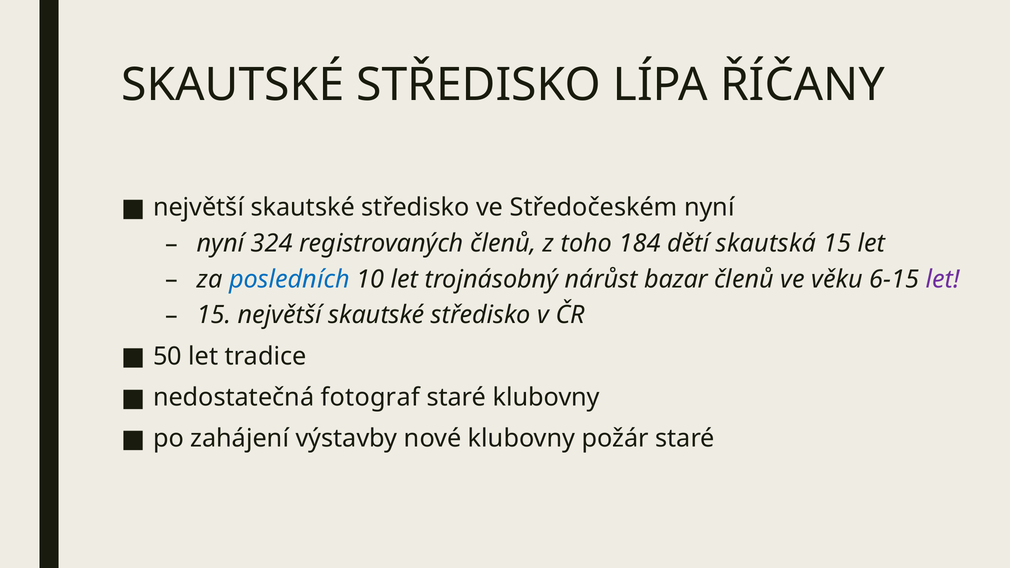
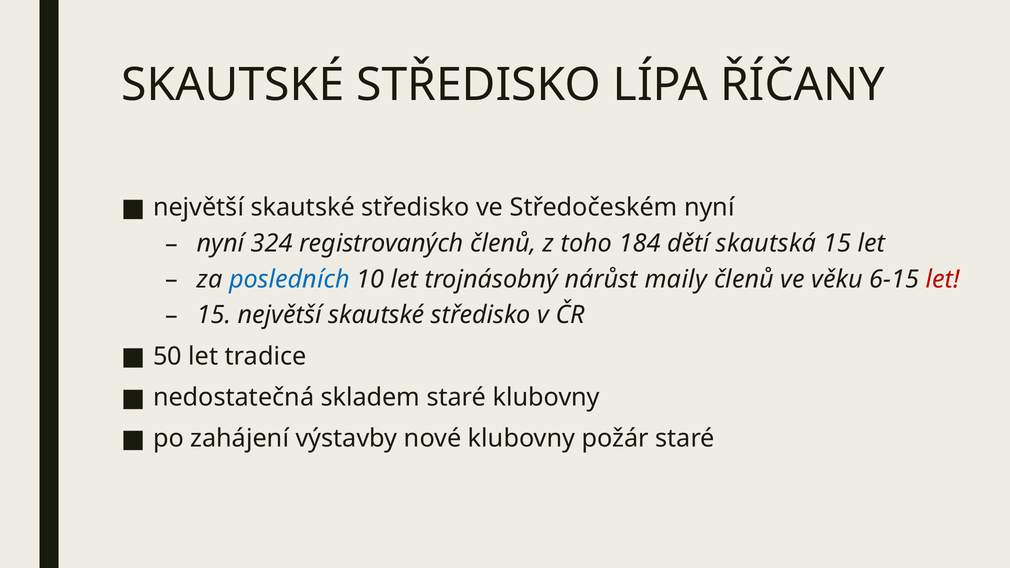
bazar: bazar -> maily
let at (943, 279) colour: purple -> red
fotograf: fotograf -> skladem
